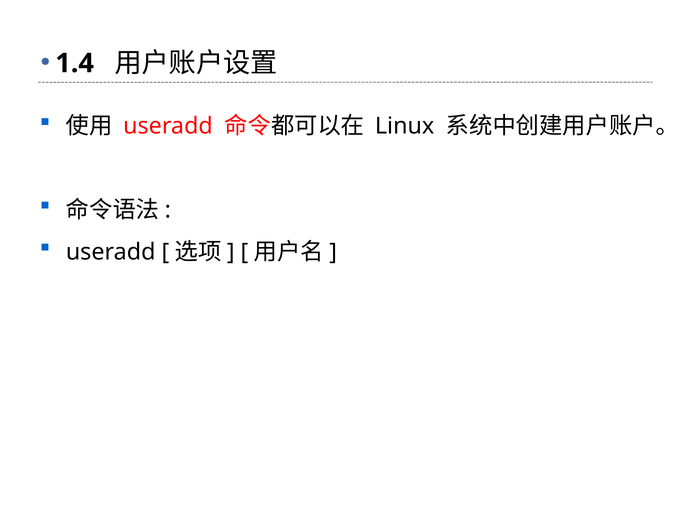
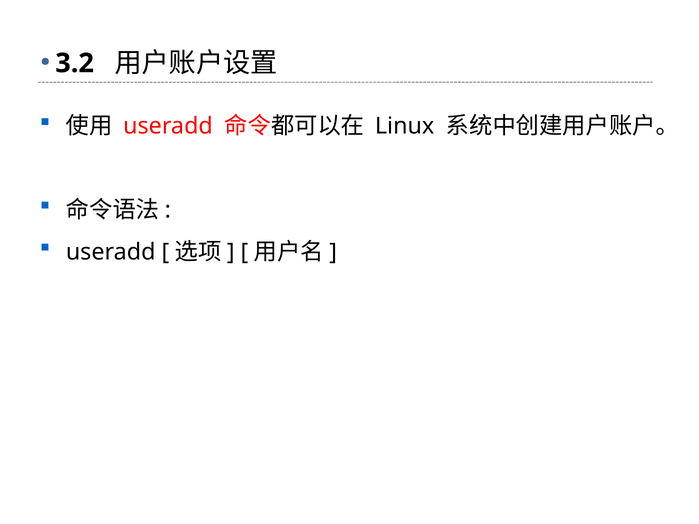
1.4: 1.4 -> 3.2
